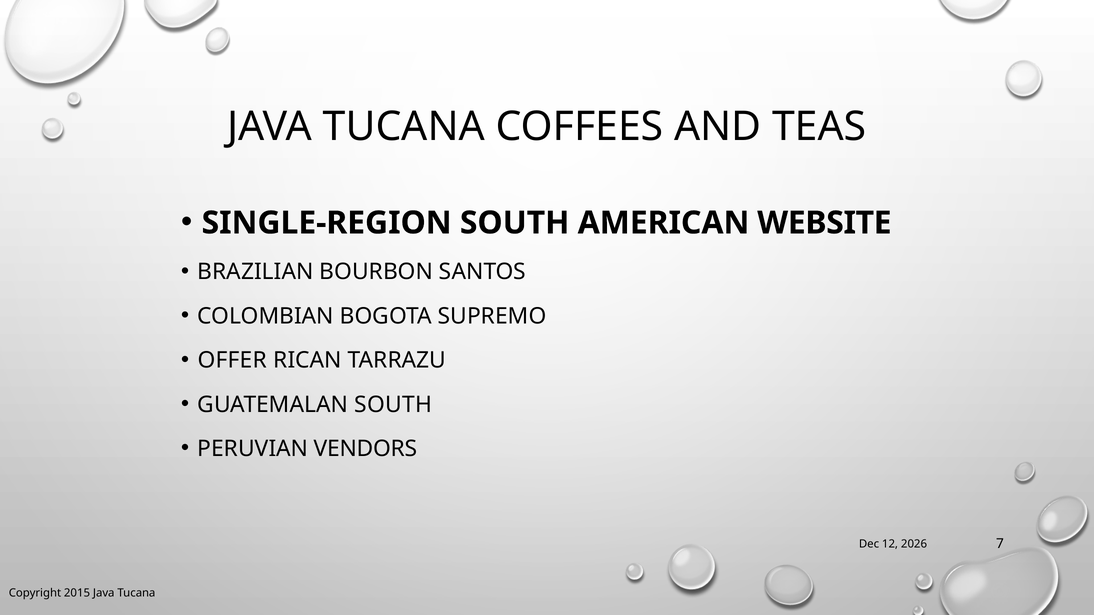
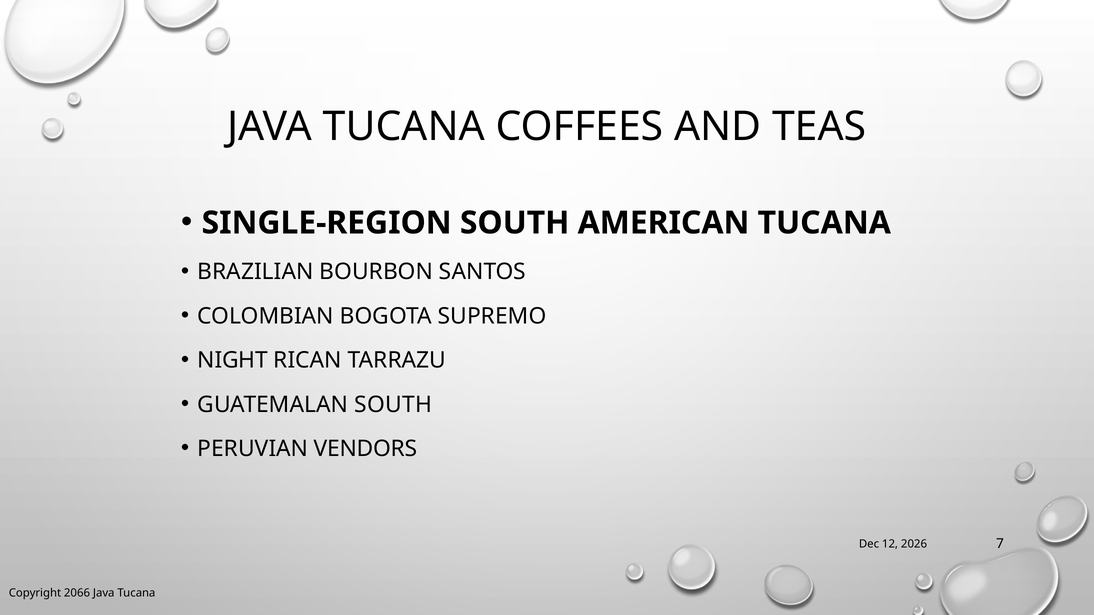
AMERICAN WEBSITE: WEBSITE -> TUCANA
OFFER: OFFER -> NIGHT
2015: 2015 -> 2066
